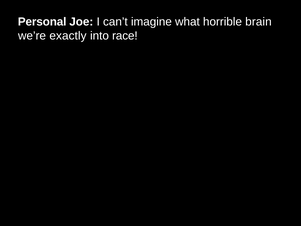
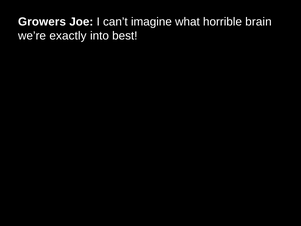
Personal: Personal -> Growers
race: race -> best
